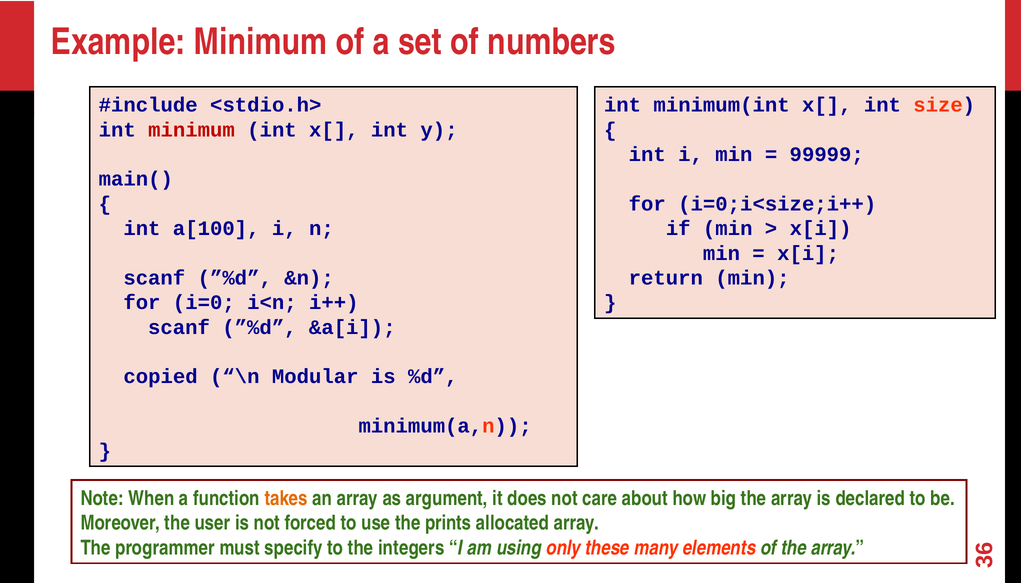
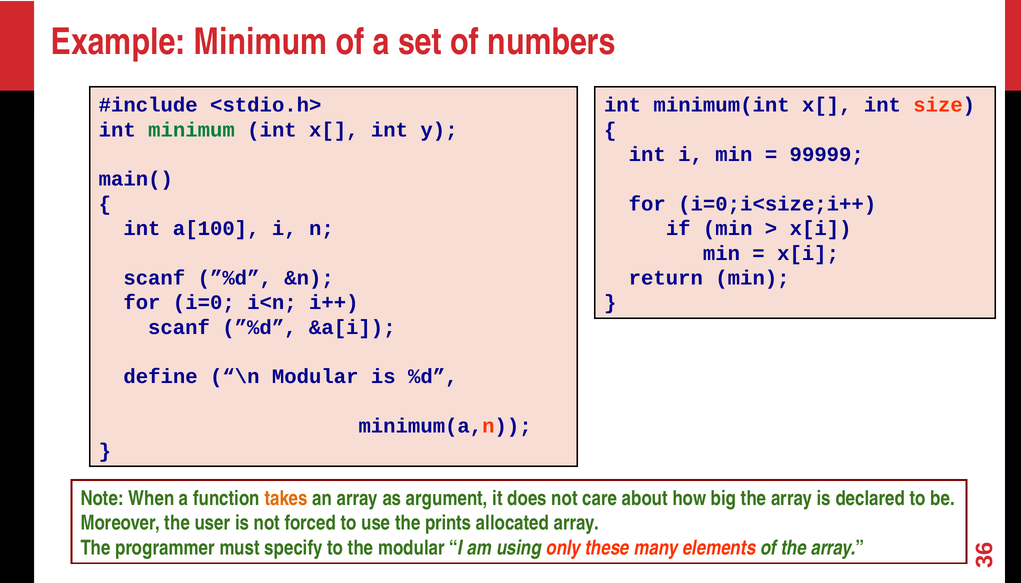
minimum at (191, 130) colour: red -> green
copied: copied -> define
the integers: integers -> modular
